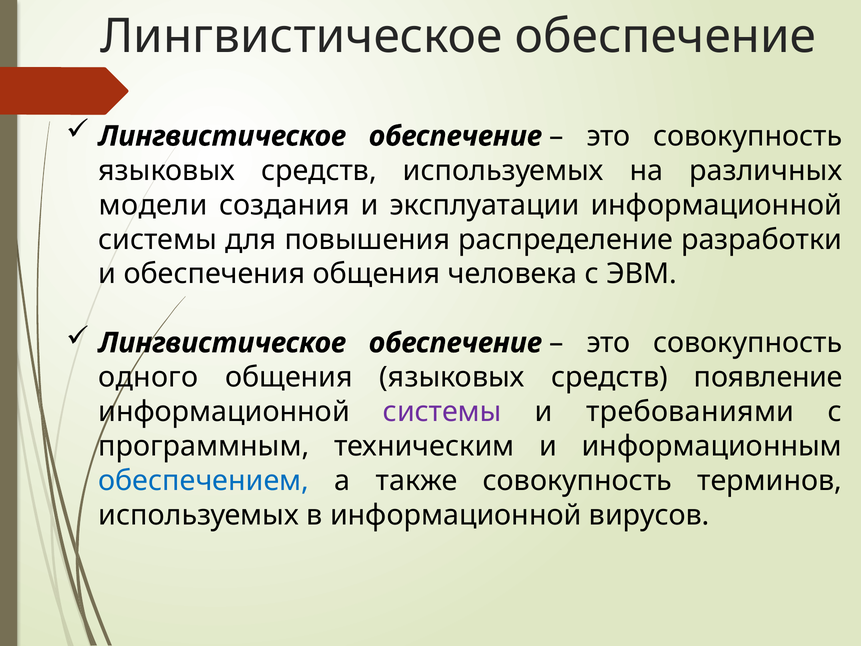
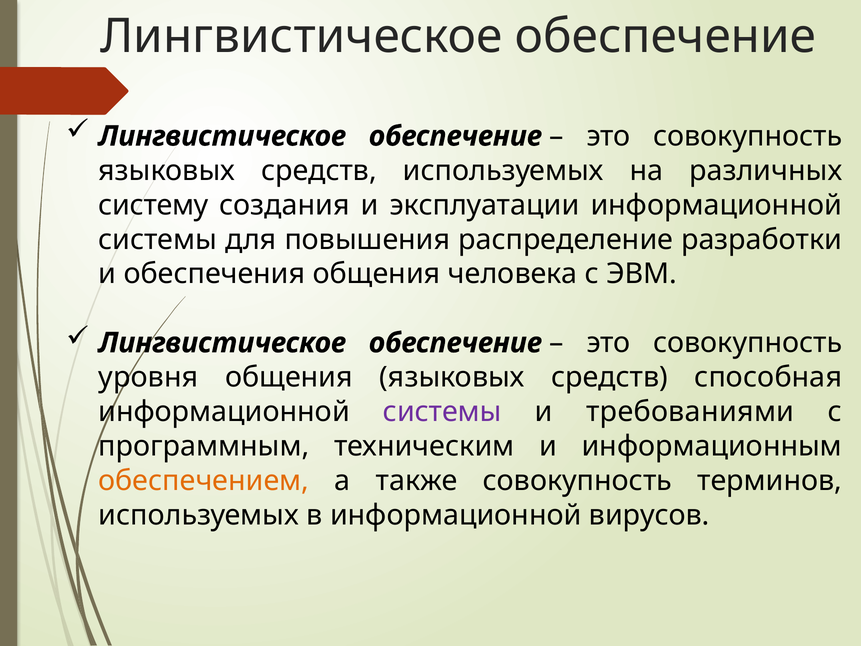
модели: модели -> систему
одного: одного -> уровня
появление: появление -> способная
обеспечением colour: blue -> orange
